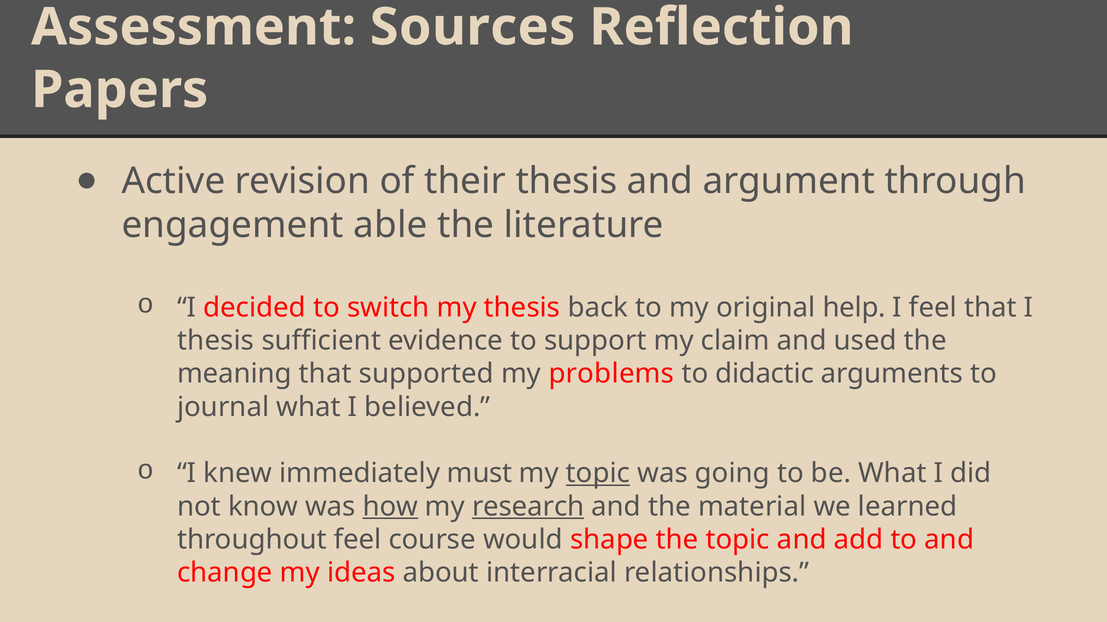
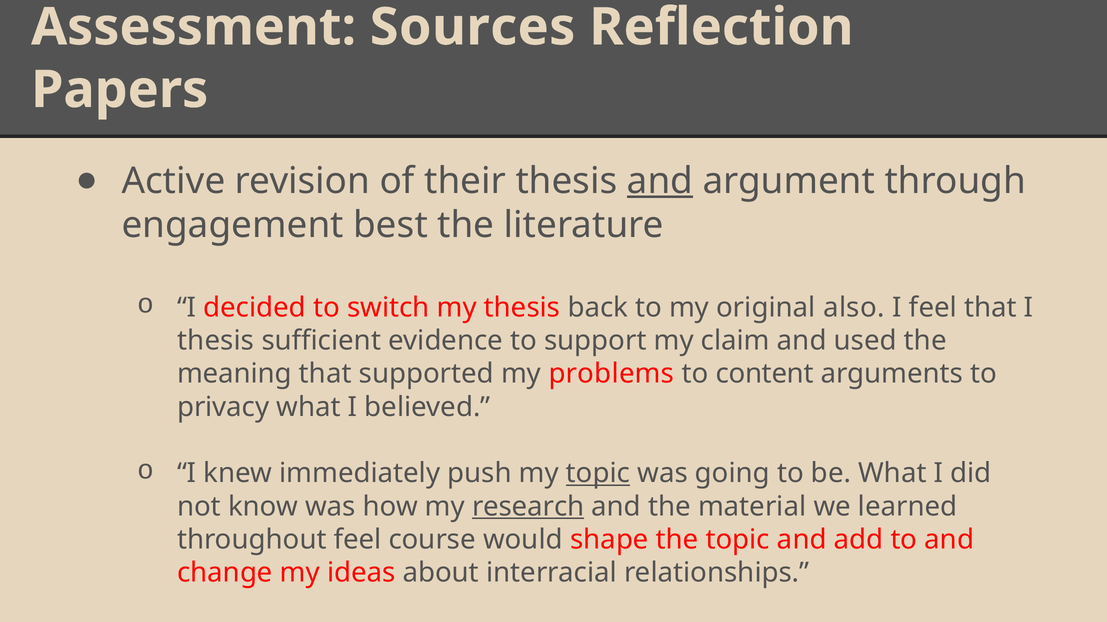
and at (660, 181) underline: none -> present
able: able -> best
help: help -> also
didactic: didactic -> content
journal: journal -> privacy
must: must -> push
how underline: present -> none
